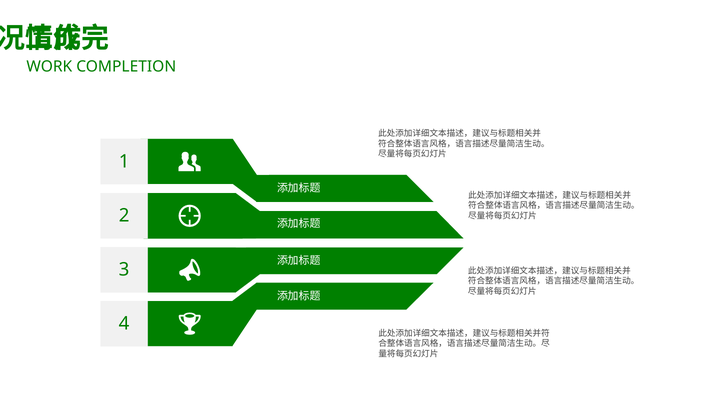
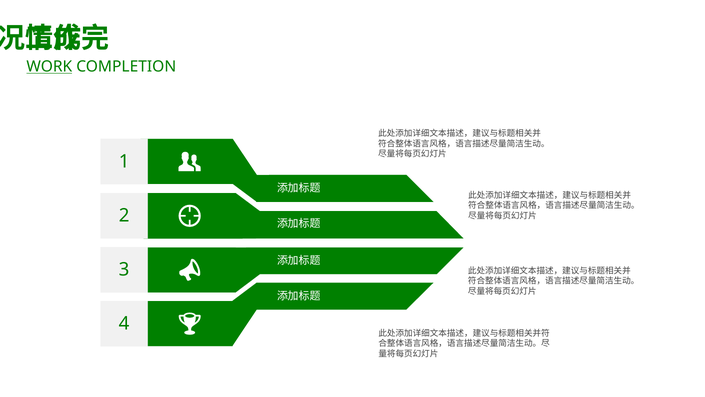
WORK underline: none -> present
